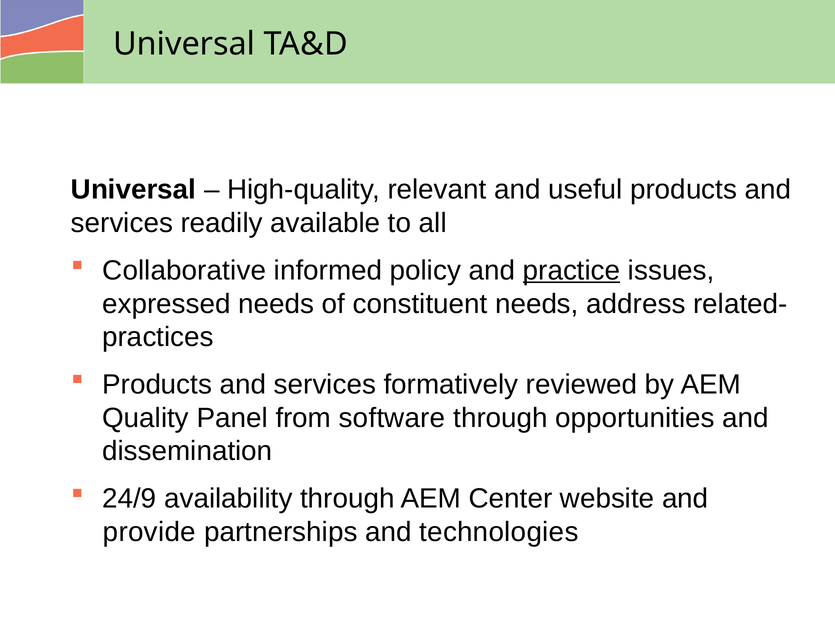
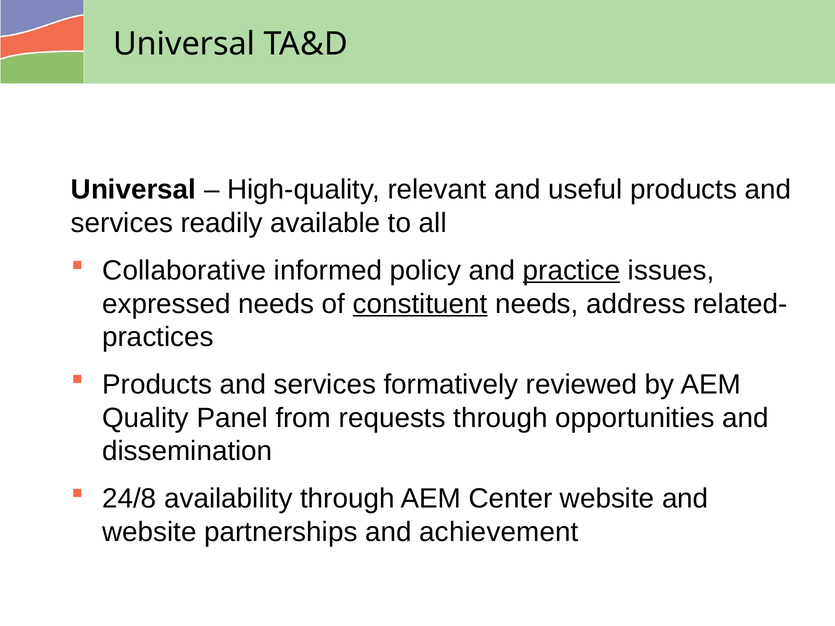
constituent underline: none -> present
software: software -> requests
24/9: 24/9 -> 24/8
provide at (149, 532): provide -> website
technologies: technologies -> achievement
